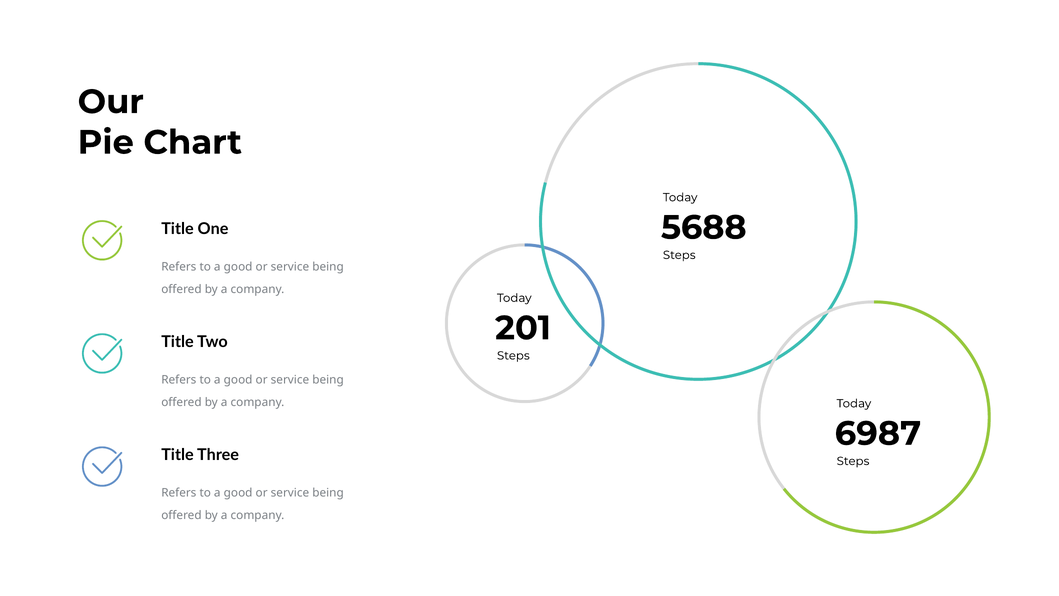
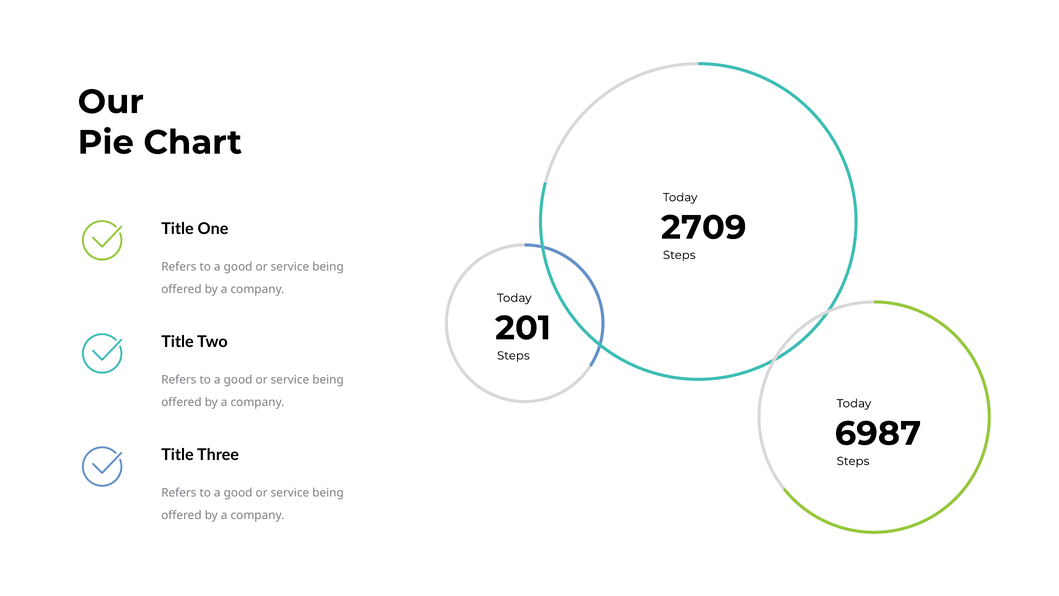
5688: 5688 -> 2709
